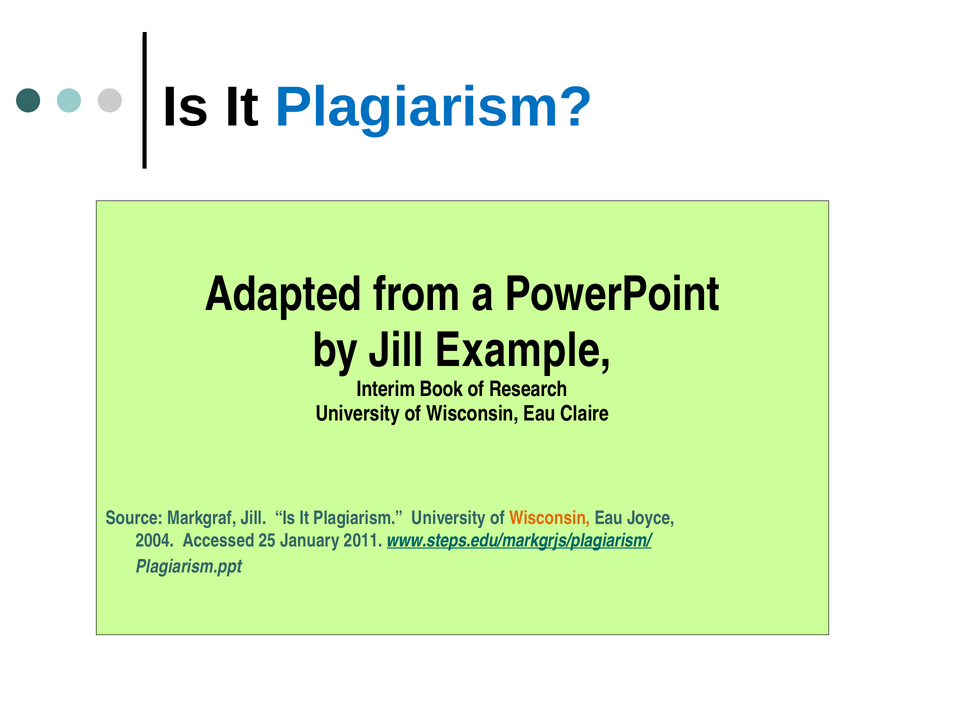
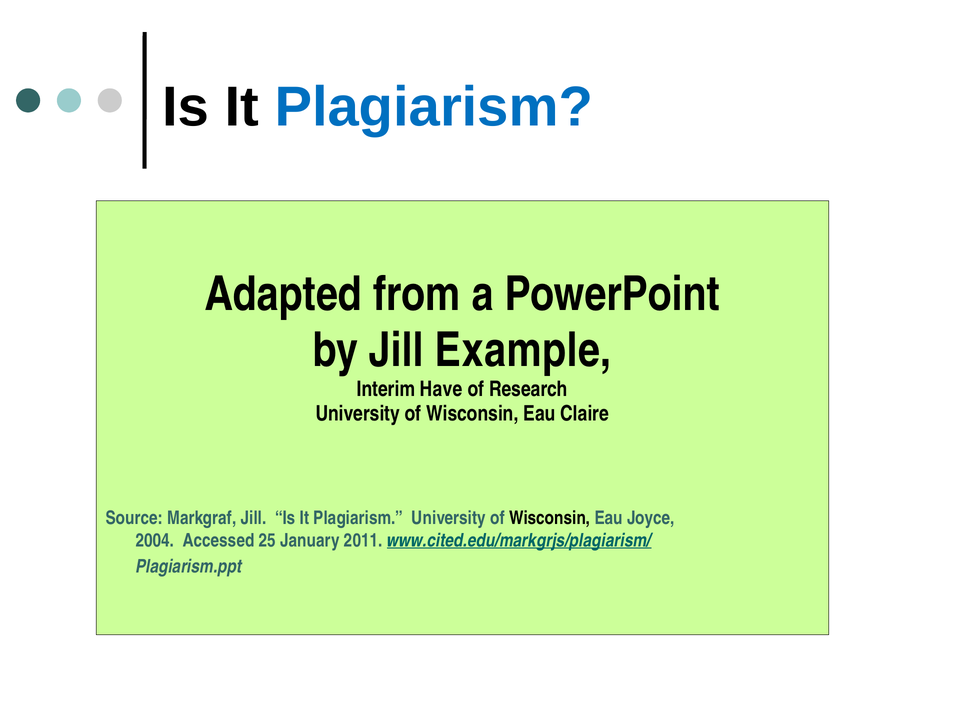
Book: Book -> Have
Wisconsin at (550, 518) colour: orange -> black
www.steps.edu/markgrjs/plagiarism/: www.steps.edu/markgrjs/plagiarism/ -> www.cited.edu/markgrjs/plagiarism/
